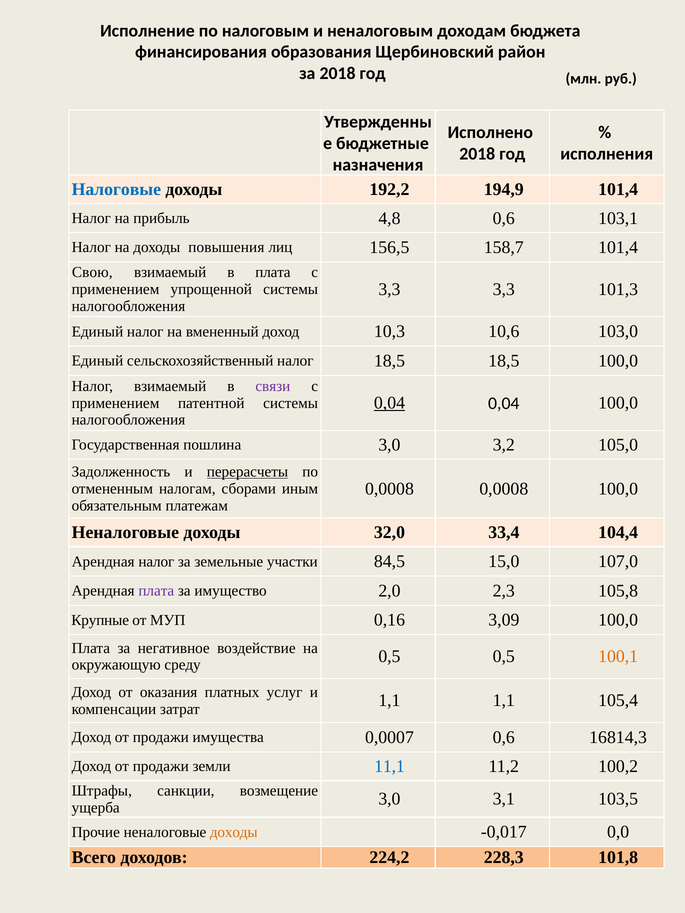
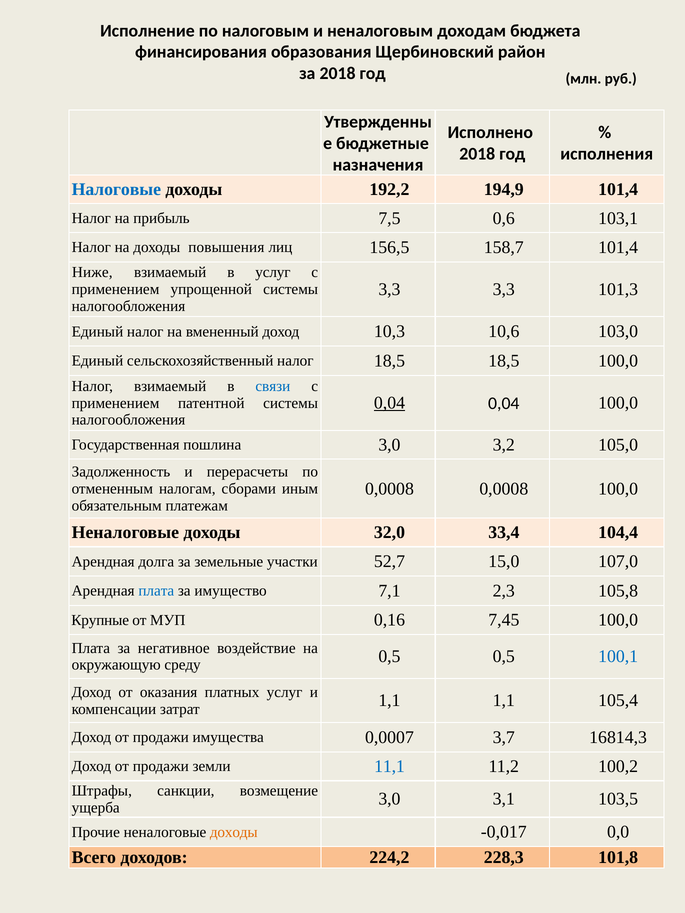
4,8: 4,8 -> 7,5
Свою: Свою -> Ниже
в плата: плата -> услуг
связи colour: purple -> blue
перерасчеты underline: present -> none
Арендная налог: налог -> долга
84,5: 84,5 -> 52,7
плата at (156, 591) colour: purple -> blue
2,0: 2,0 -> 7,1
3,09: 3,09 -> 7,45
100,1 colour: orange -> blue
0,0007 0,6: 0,6 -> 3,7
